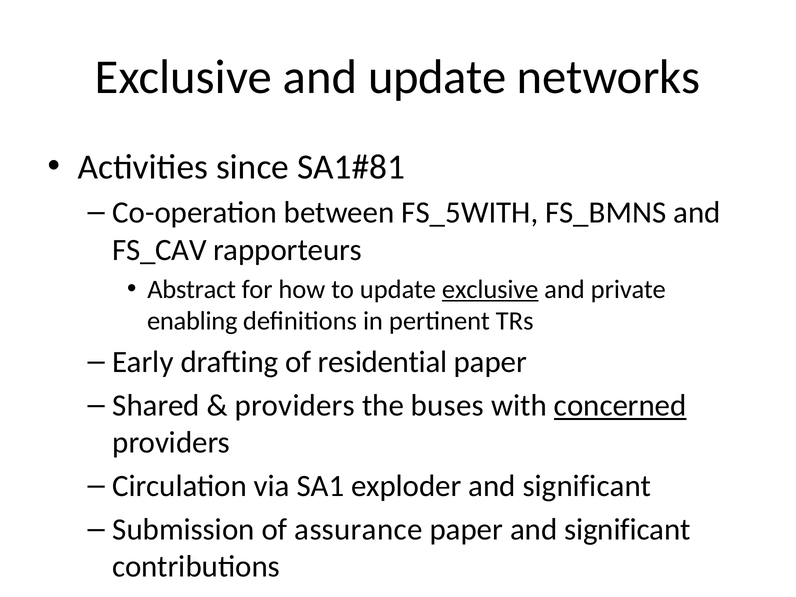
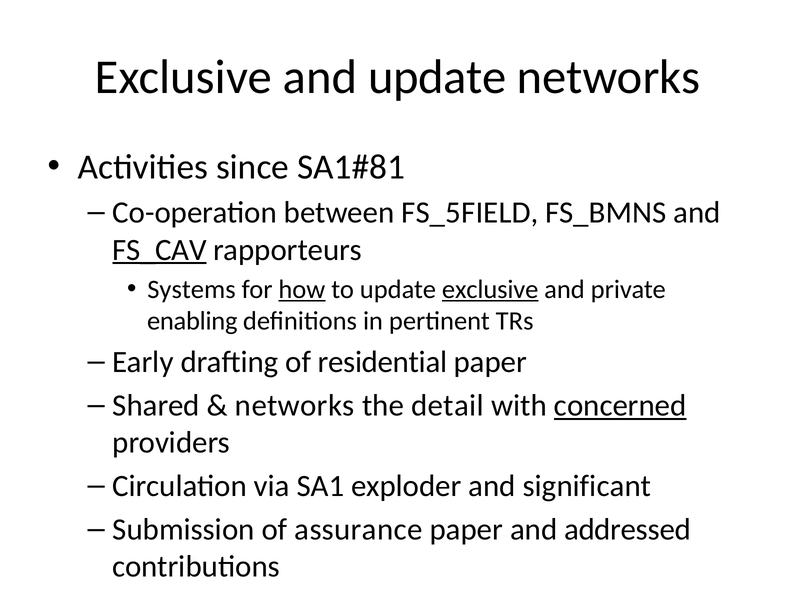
FS_5WITH: FS_5WITH -> FS_5FIELD
FS_CAV underline: none -> present
Abstract: Abstract -> Systems
how underline: none -> present
providers at (295, 406): providers -> networks
buses: buses -> detail
paper and significant: significant -> addressed
